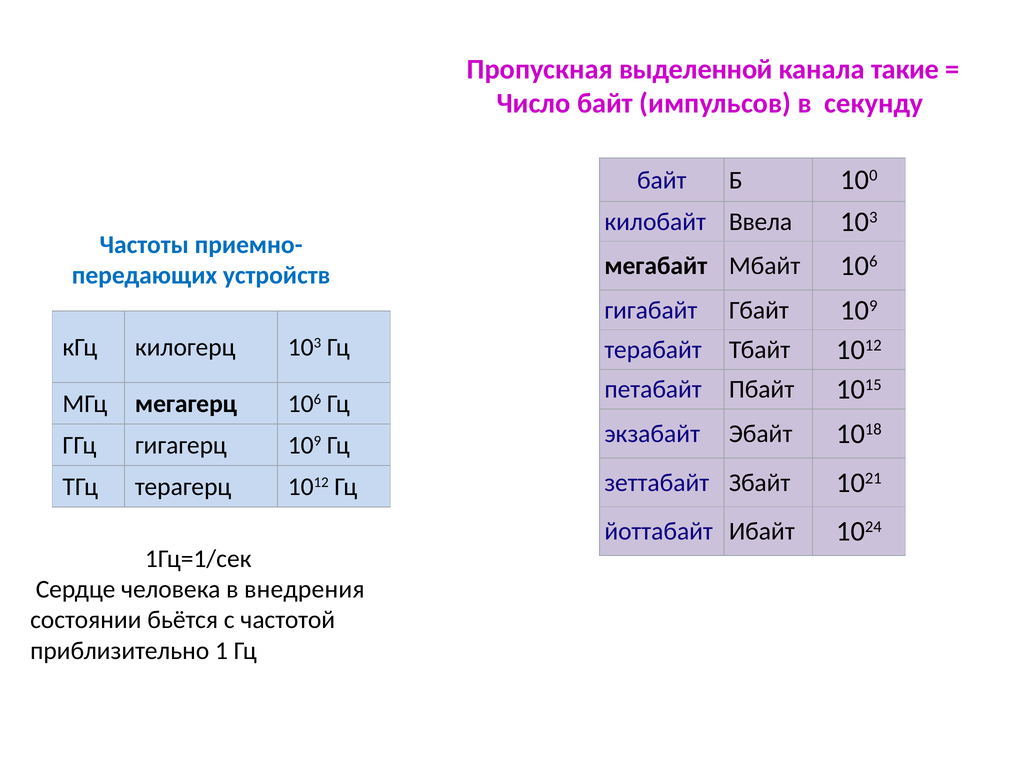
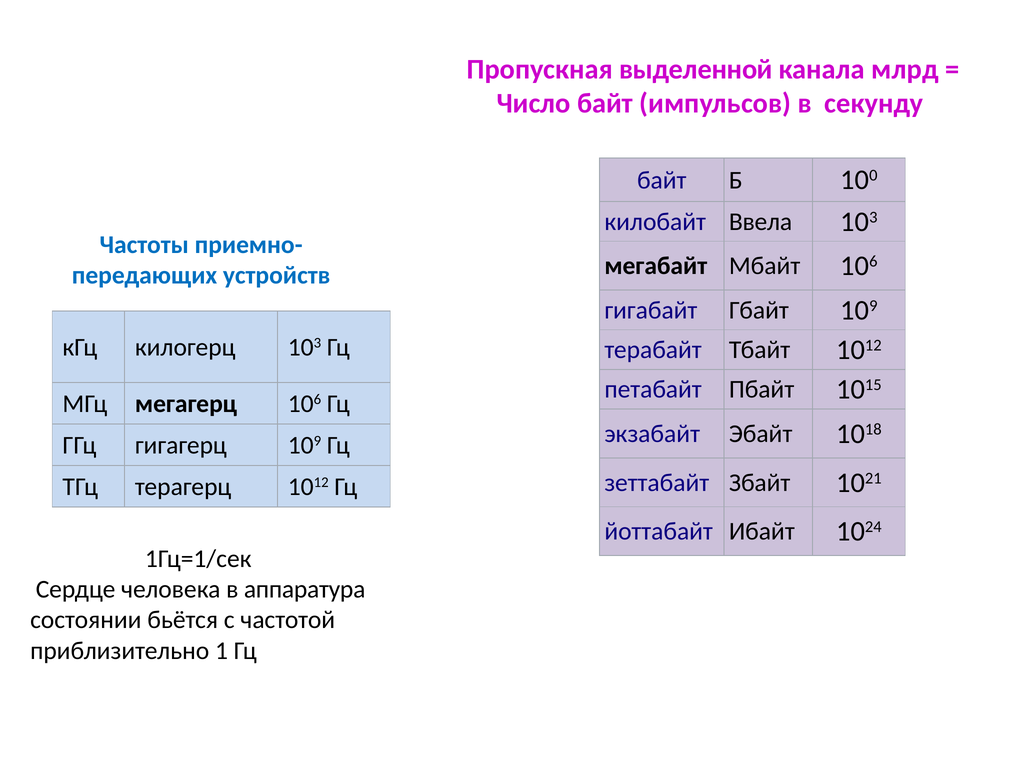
такие: такие -> млрд
внедрения: внедрения -> аппаратура
